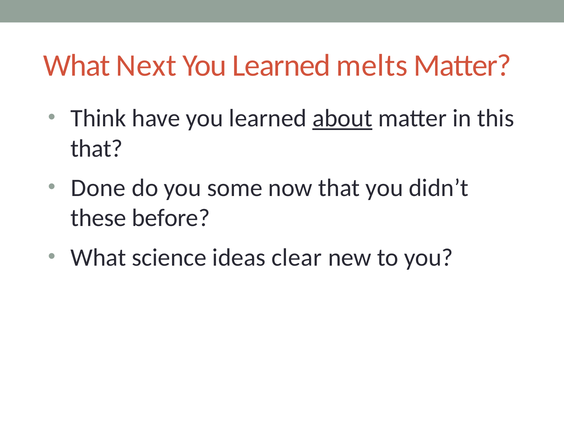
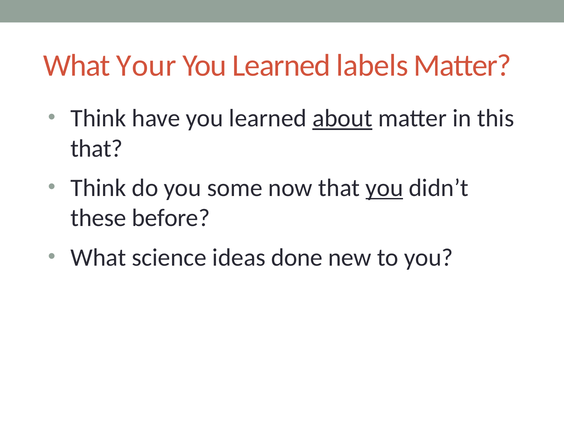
Next: Next -> Your
melts: melts -> labels
Done at (98, 188): Done -> Think
you at (384, 188) underline: none -> present
clear: clear -> done
